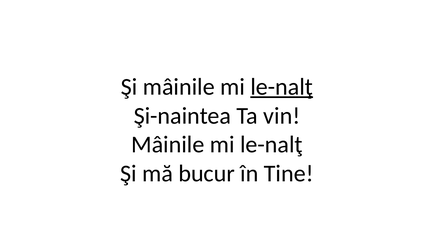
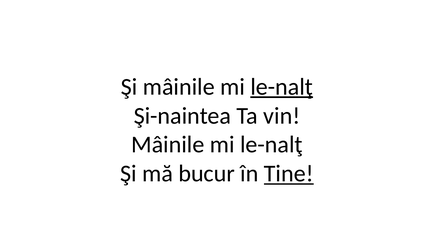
Tine underline: none -> present
